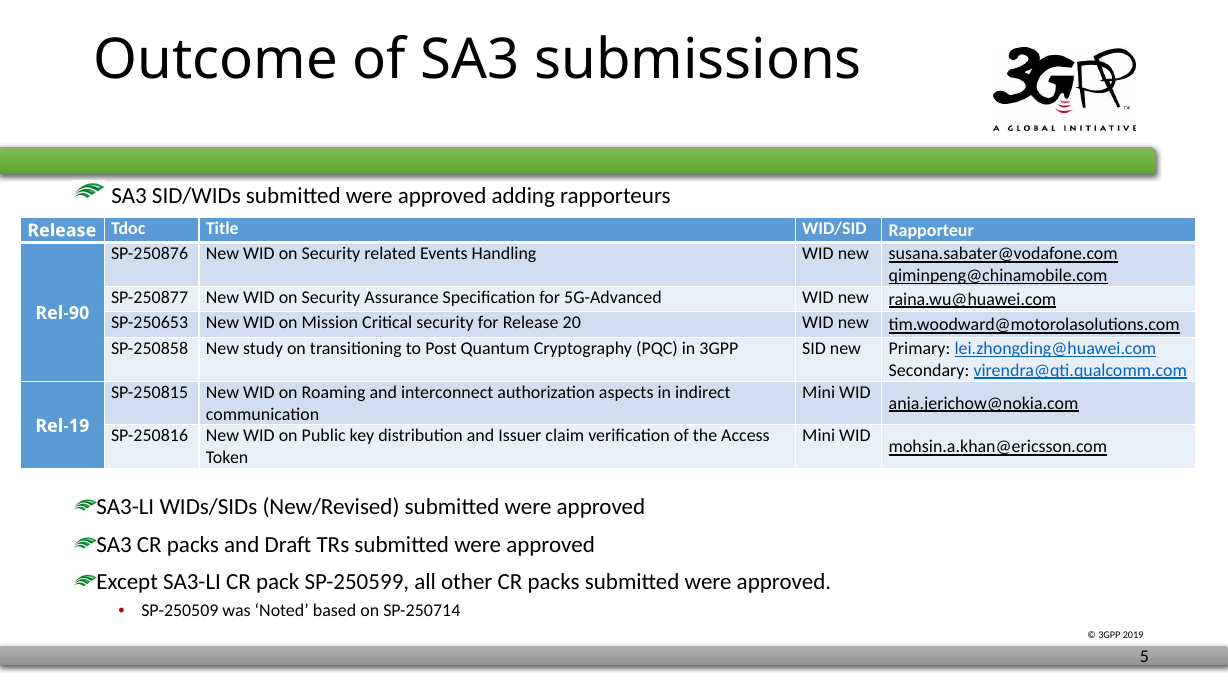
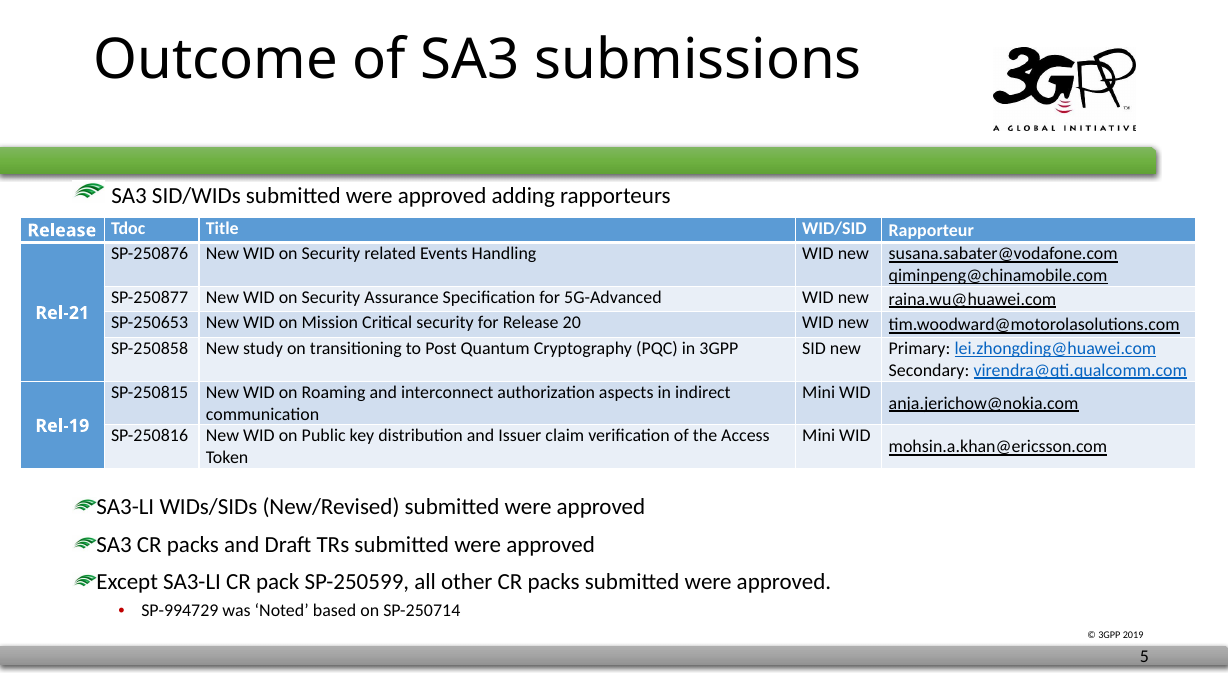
Rel-90: Rel-90 -> Rel-21
SP-250509: SP-250509 -> SP-994729
